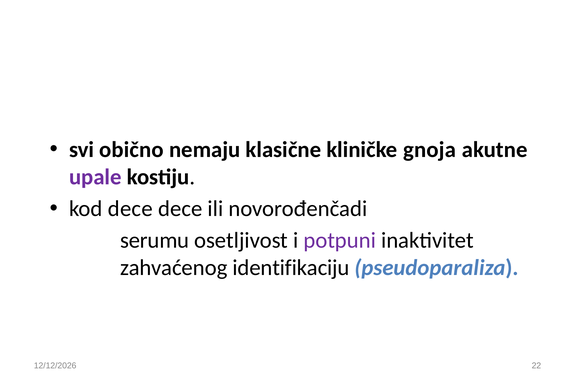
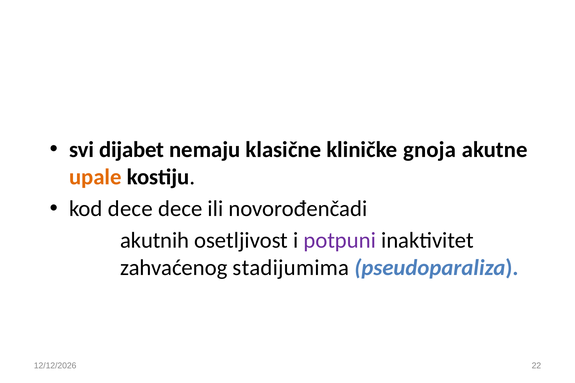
obično: obično -> dijabet
upale colour: purple -> orange
serumu: serumu -> akutnih
identifikaciju: identifikaciju -> stadijumima
